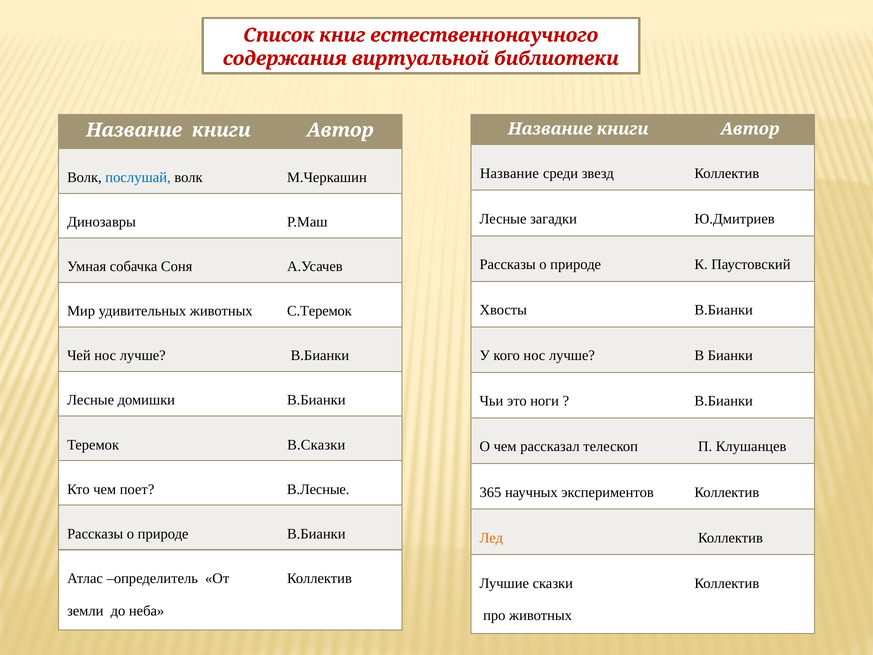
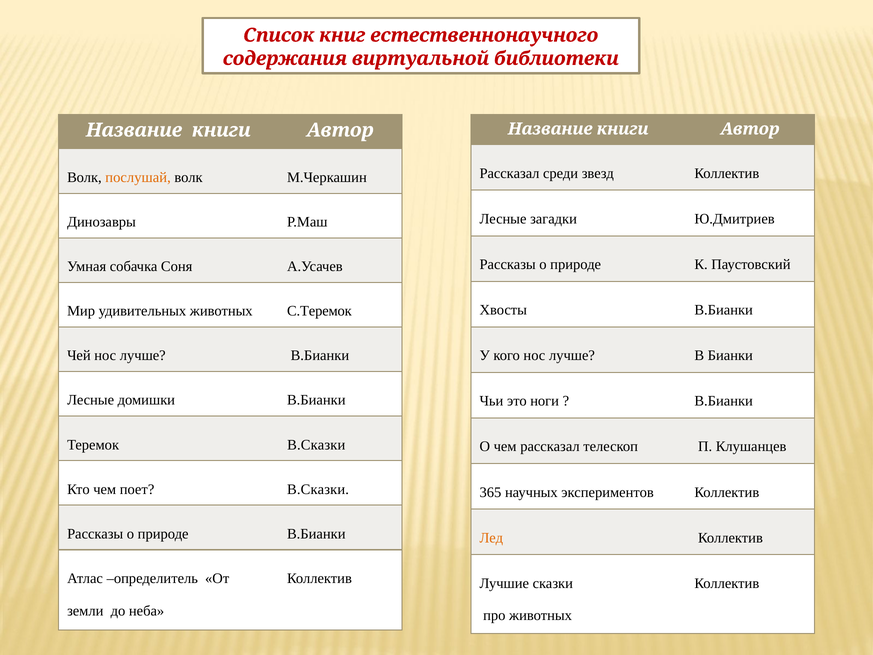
Название at (509, 173): Название -> Рассказал
послушай colour: blue -> orange
поет В.Лесные: В.Лесные -> В.Сказки
